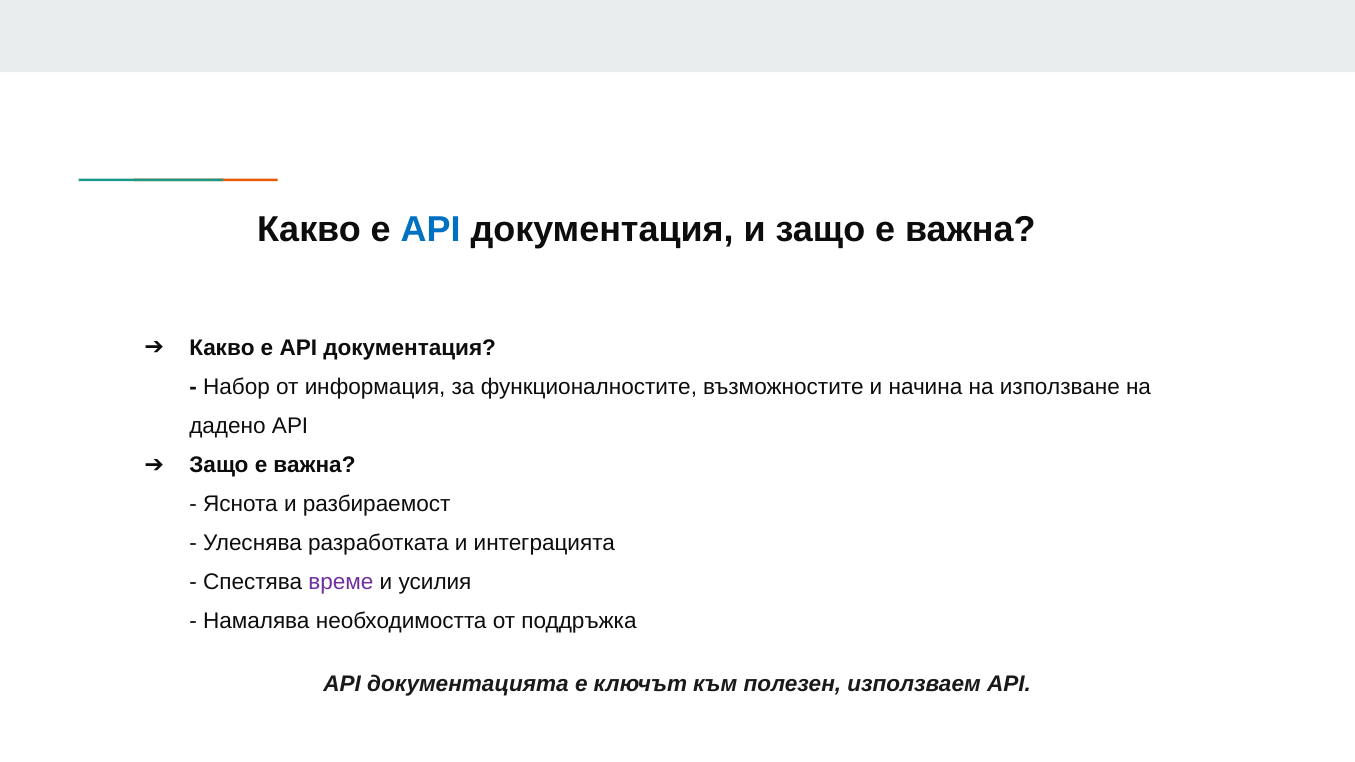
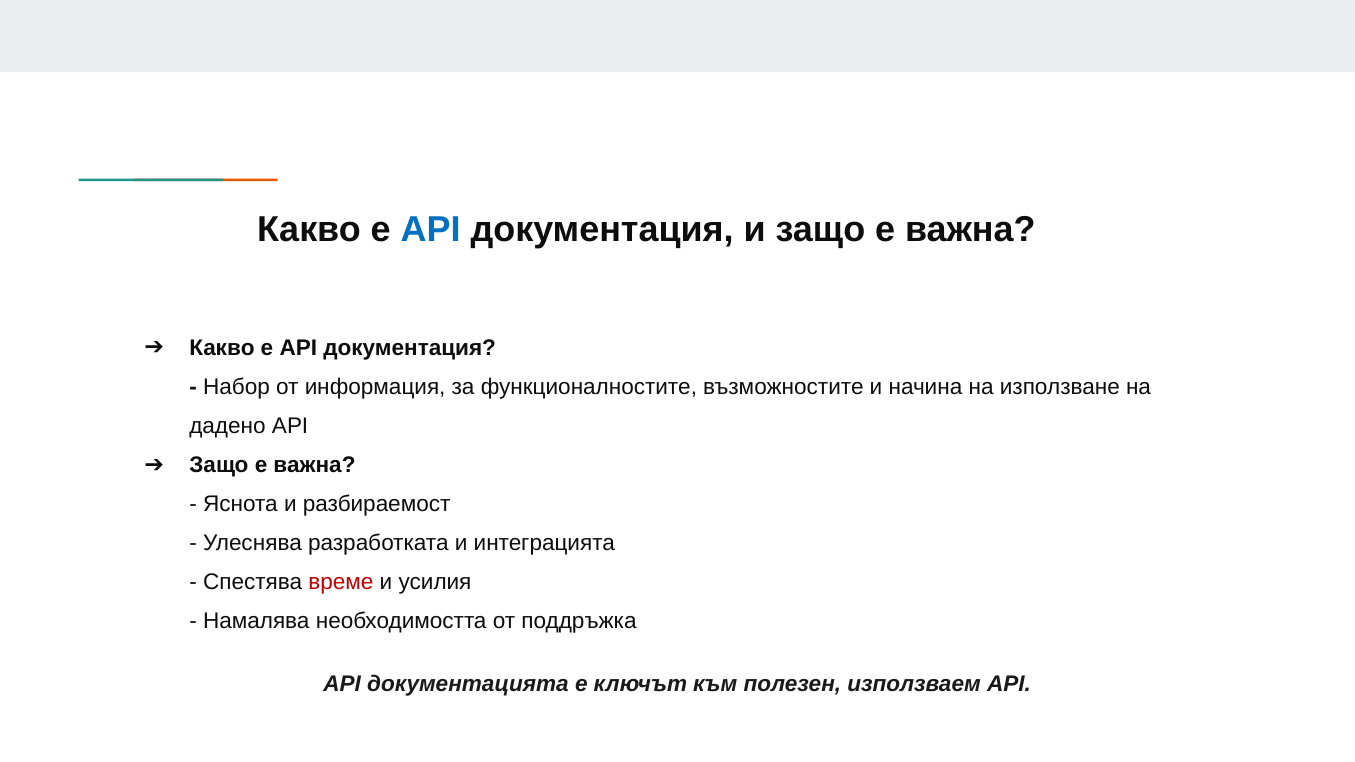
време colour: purple -> red
